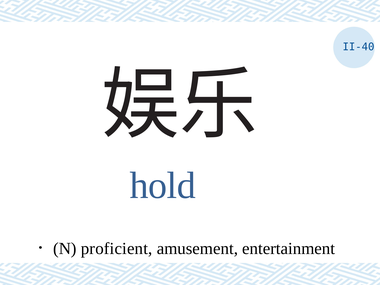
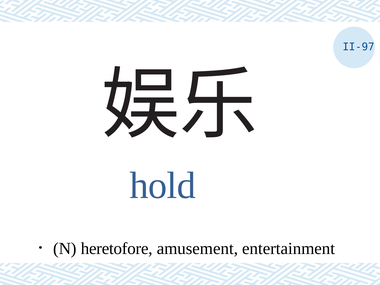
II-40: II-40 -> II-97
proficient: proficient -> heretofore
